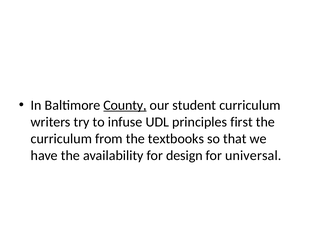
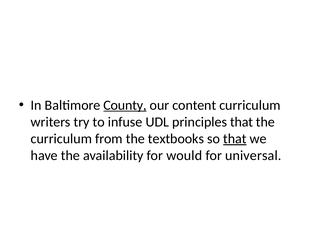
student: student -> content
principles first: first -> that
that at (235, 139) underline: none -> present
design: design -> would
